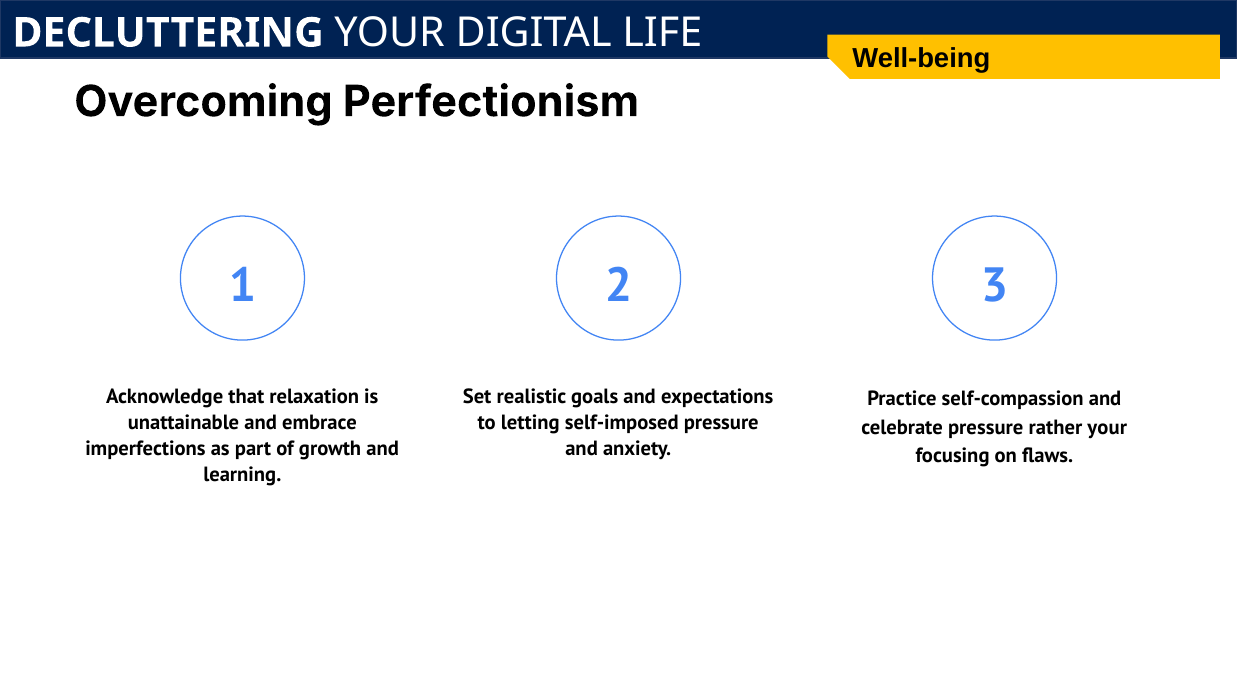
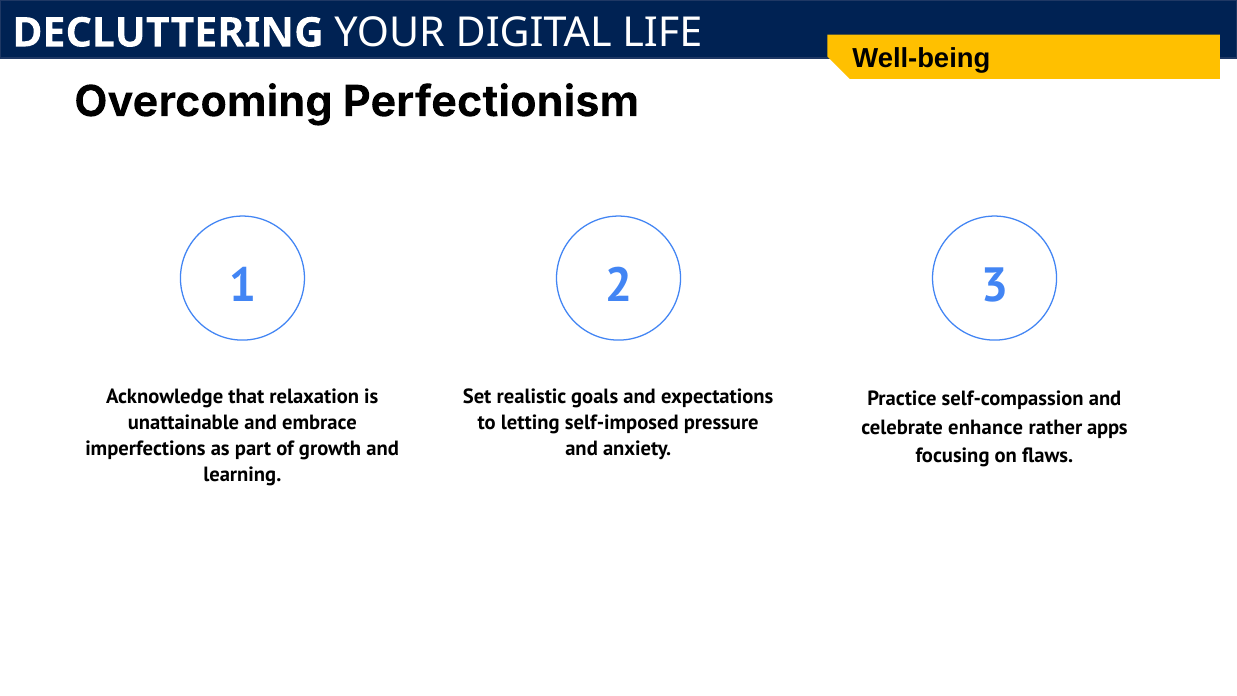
celebrate pressure: pressure -> enhance
rather your: your -> apps
